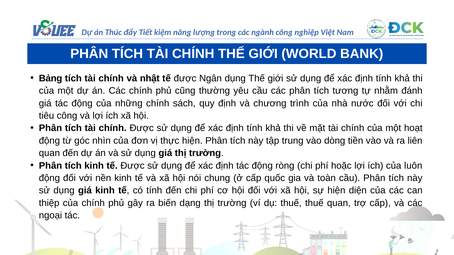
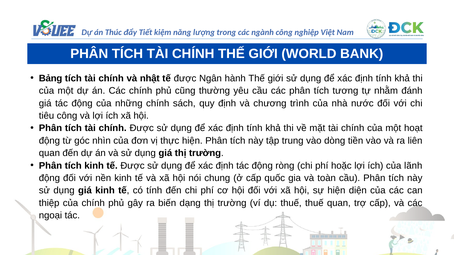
Ngân dụng: dụng -> hành
luôn: luôn -> lãnh
